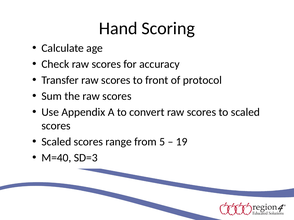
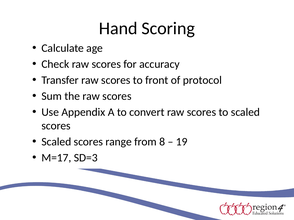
5: 5 -> 8
M=40: M=40 -> M=17
